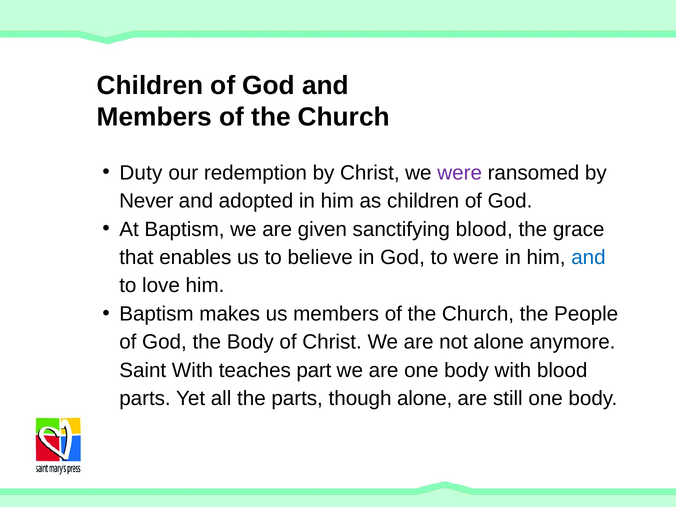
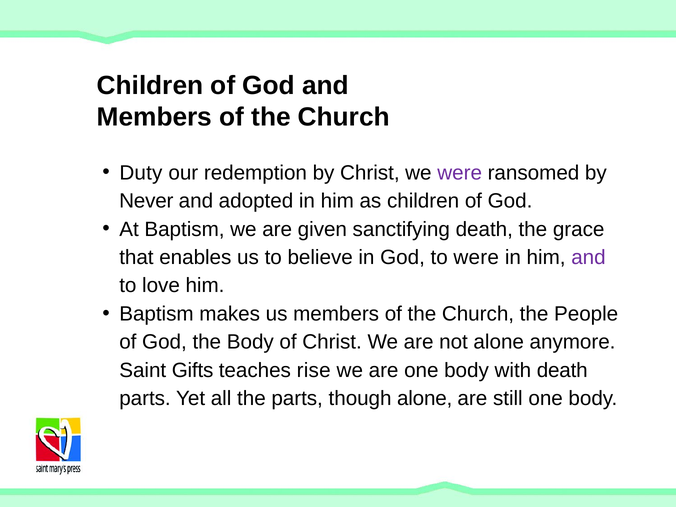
sanctifying blood: blood -> death
and at (588, 257) colour: blue -> purple
Saint With: With -> Gifts
part: part -> rise
with blood: blood -> death
